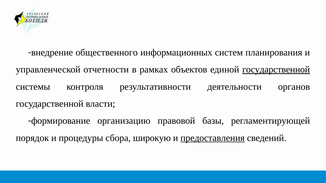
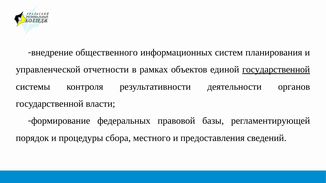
организацию: организацию -> федеральных
широкую: широкую -> местного
предоставления underline: present -> none
